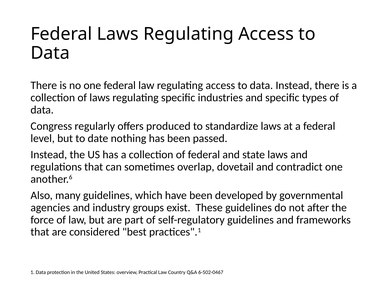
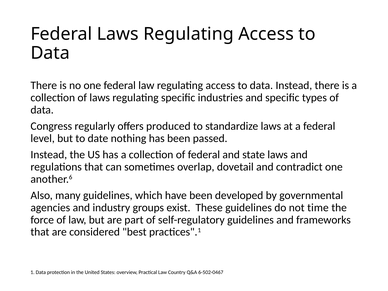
after: after -> time
